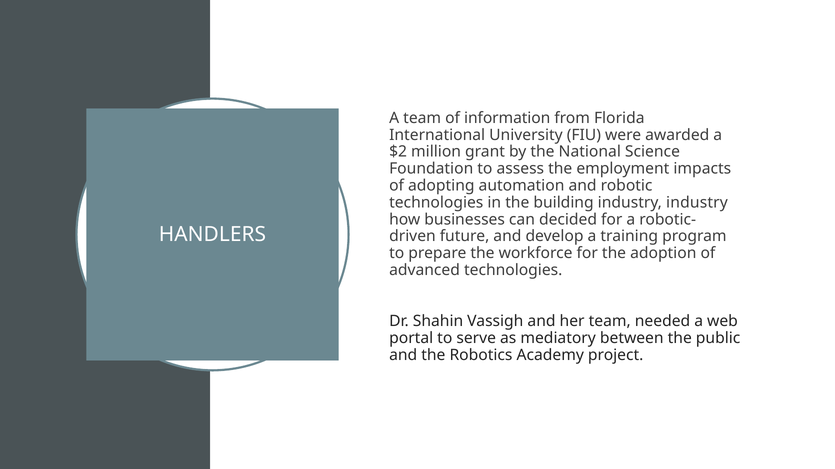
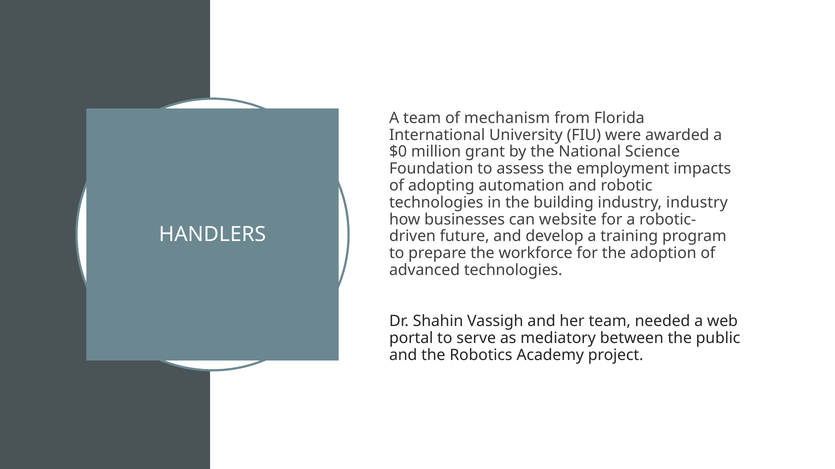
information: information -> mechanism
$2: $2 -> $0
decided: decided -> website
